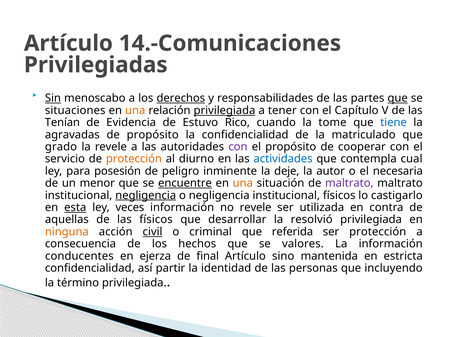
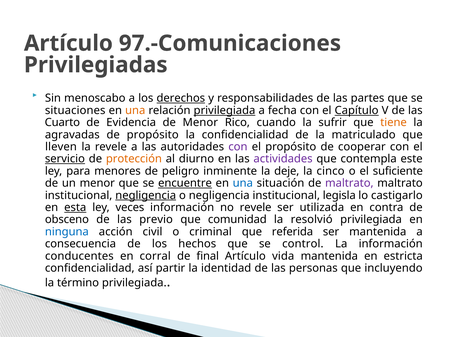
14.-Comunicaciones: 14.-Comunicaciones -> 97.-Comunicaciones
Sin underline: present -> none
que at (398, 98) underline: present -> none
tener: tener -> fecha
Capítulo underline: none -> present
Tenían: Tenían -> Cuarto
de Estuvo: Estuvo -> Menor
tome: tome -> sufrir
tiene colour: blue -> orange
grado: grado -> lleven
servicio underline: none -> present
actividades colour: blue -> purple
cual: cual -> este
posesión: posesión -> menores
autor: autor -> cinco
necesaria: necesaria -> suficiente
una at (243, 183) colour: orange -> blue
institucional físicos: físicos -> legisla
aquellas: aquellas -> obsceno
las físicos: físicos -> previo
desarrollar: desarrollar -> comunidad
ninguna colour: orange -> blue
civil underline: present -> none
ser protección: protección -> mantenida
valores: valores -> control
ejerza: ejerza -> corral
sino: sino -> vida
